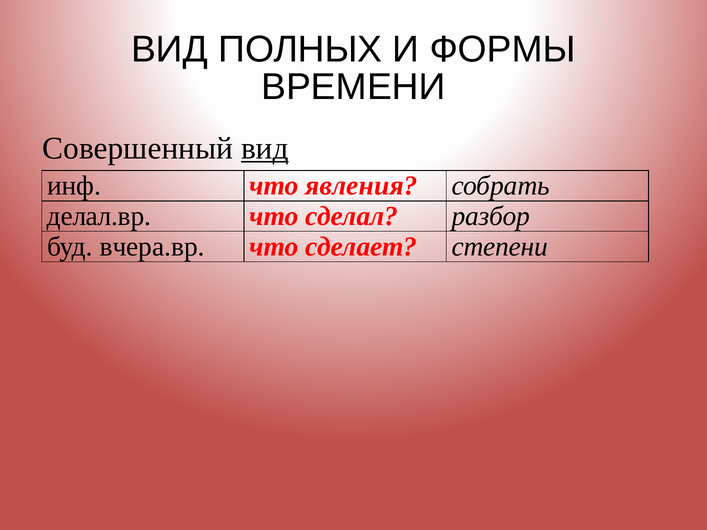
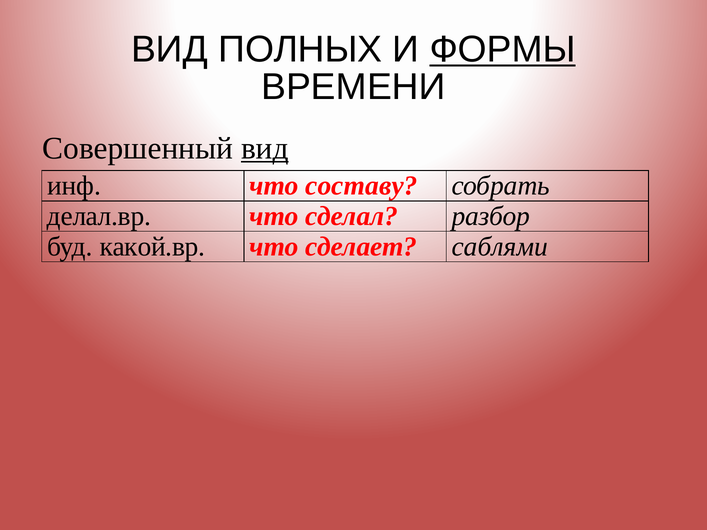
ФОРМЫ underline: none -> present
явления: явления -> составу
вчера.вр: вчера.вр -> какой.вр
степени: степени -> саблями
